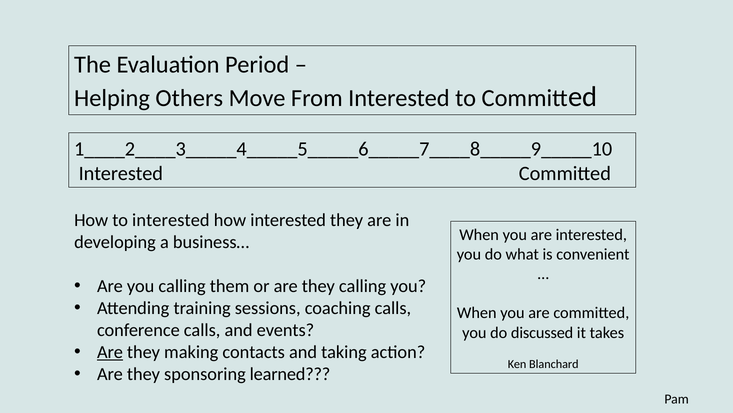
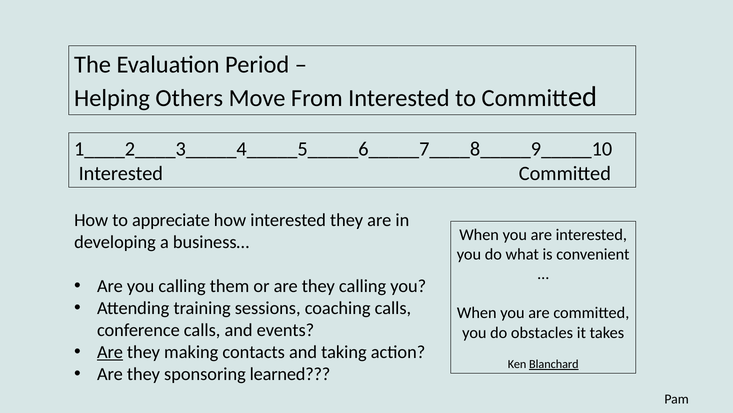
to interested: interested -> appreciate
discussed: discussed -> obstacles
Blanchard underline: none -> present
